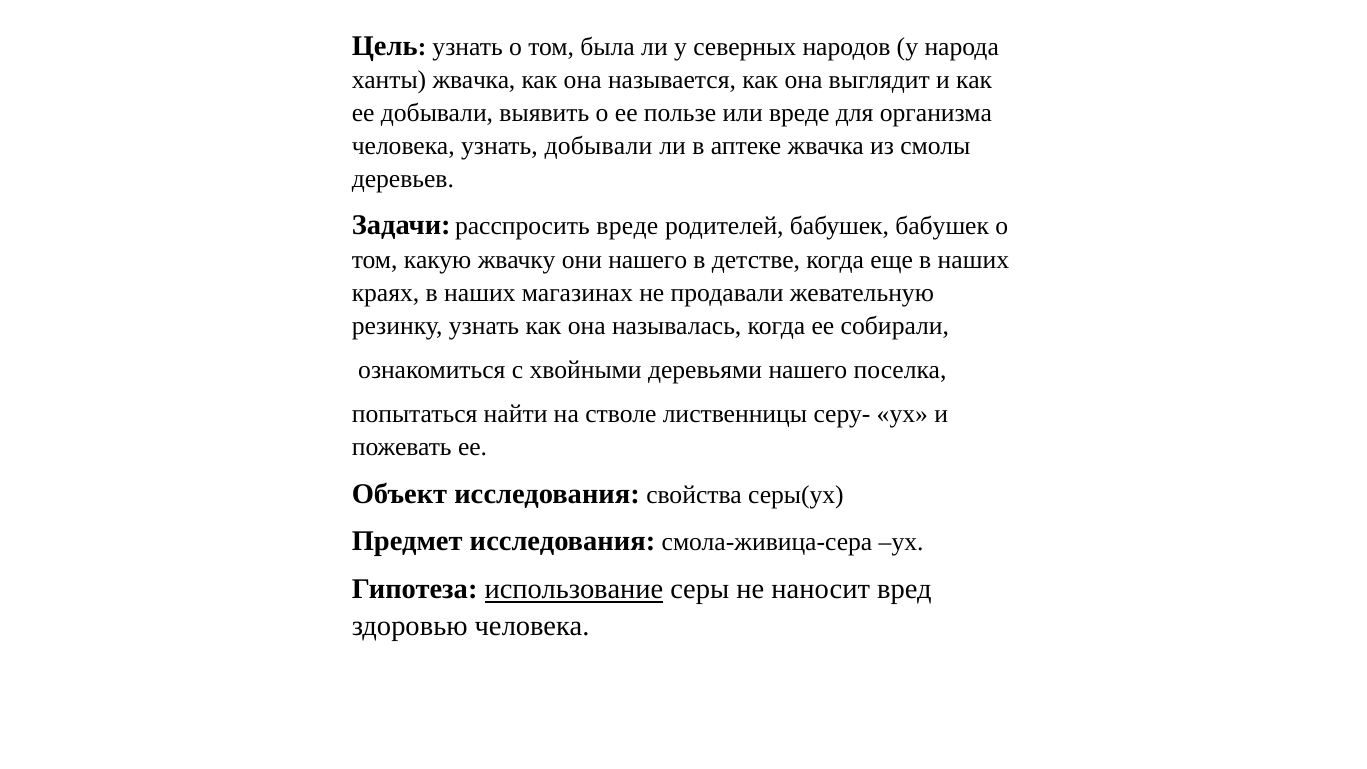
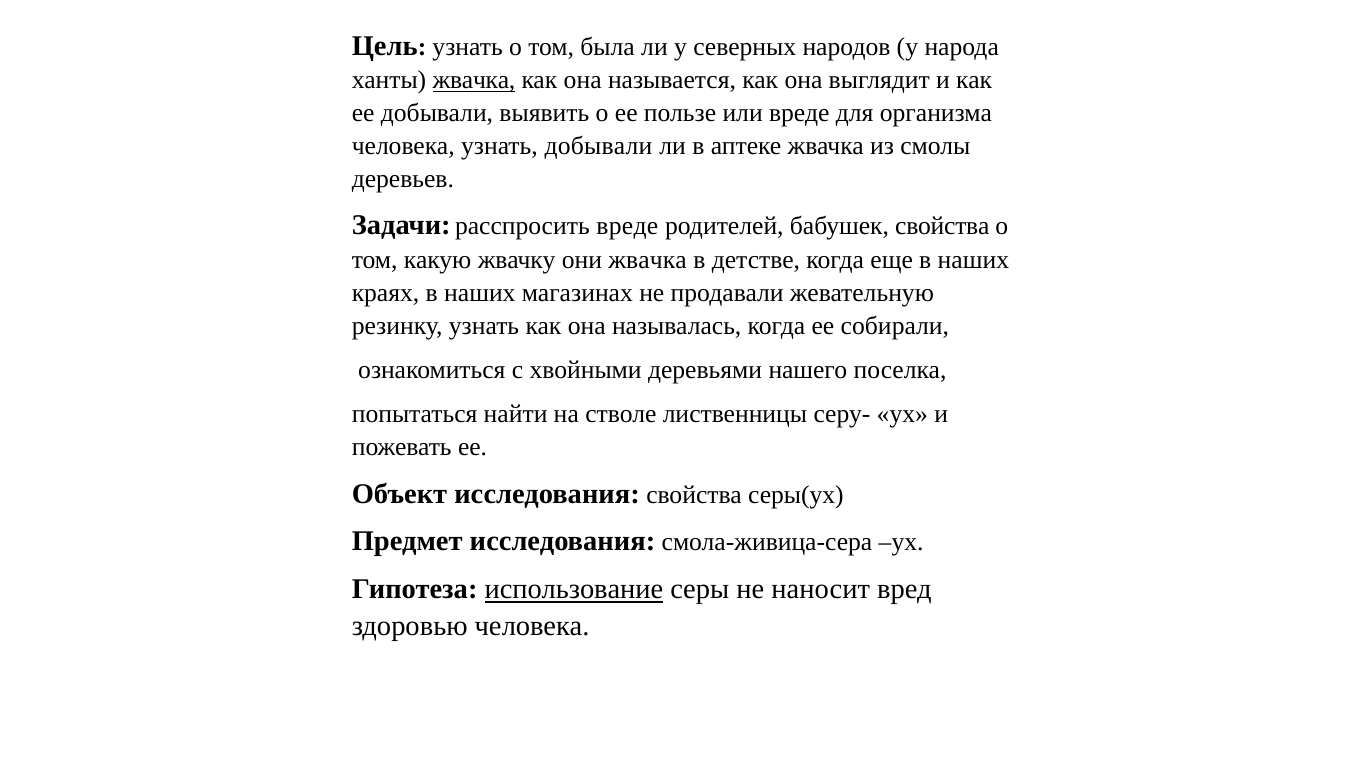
жвачка at (474, 80) underline: none -> present
бабушек бабушек: бабушек -> свойства
они нашего: нашего -> жвачка
